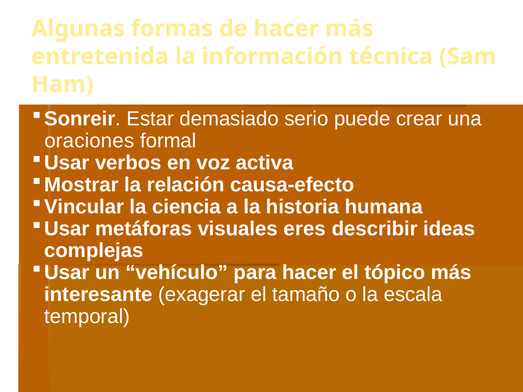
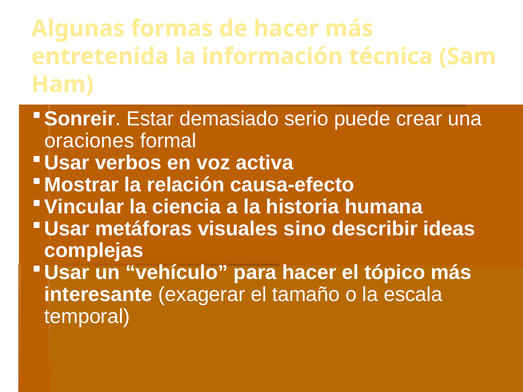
eres: eres -> sino
